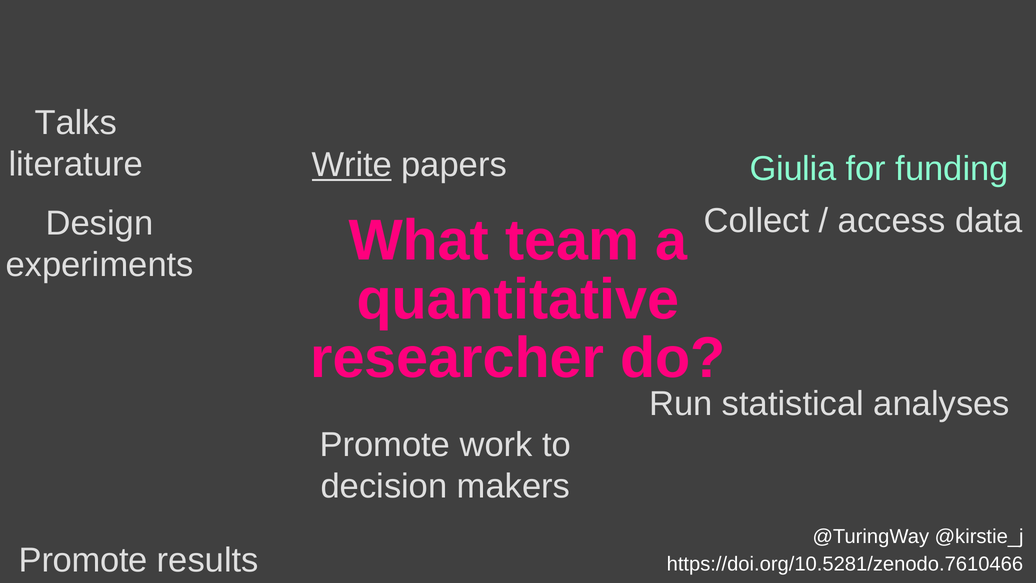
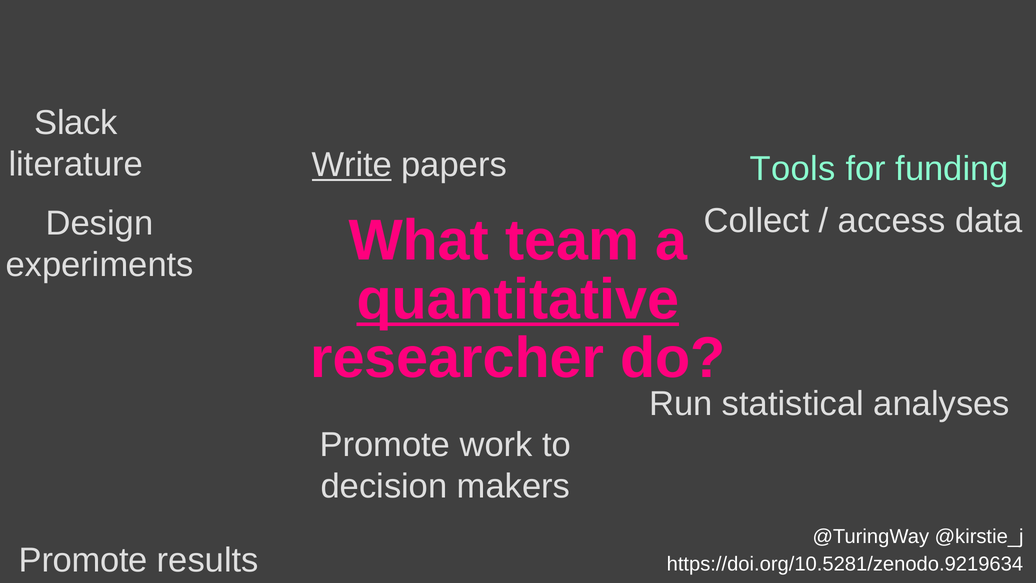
Talks: Talks -> Slack
Giulia: Giulia -> Tools
quantitative underline: none -> present
https://doi.org/10.5281/zenodo.7610466: https://doi.org/10.5281/zenodo.7610466 -> https://doi.org/10.5281/zenodo.9219634
